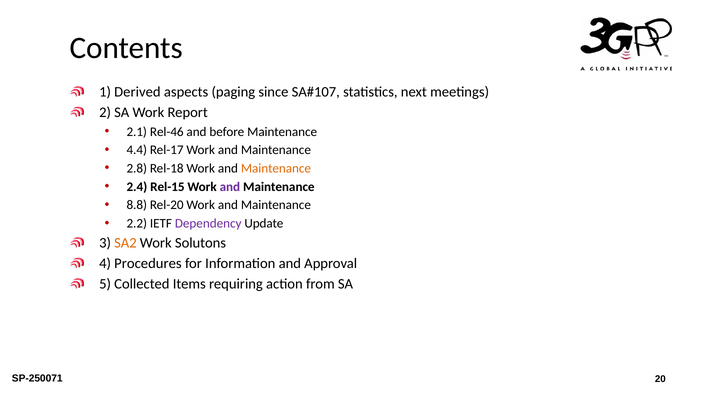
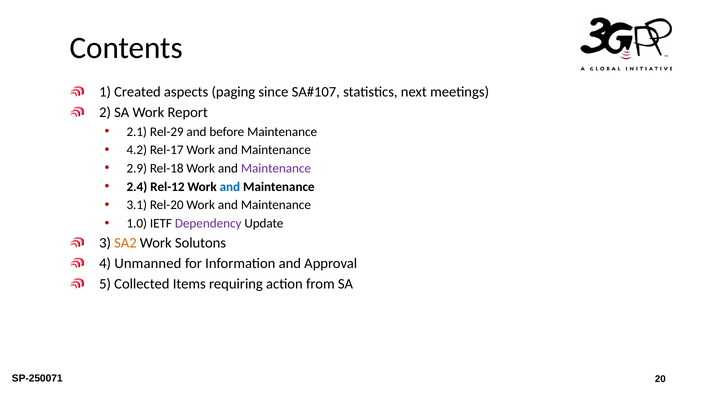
Derived: Derived -> Created
Rel-46: Rel-46 -> Rel-29
4.4: 4.4 -> 4.2
2.8: 2.8 -> 2.9
Maintenance at (276, 169) colour: orange -> purple
Rel-15: Rel-15 -> Rel-12
and at (230, 187) colour: purple -> blue
8.8: 8.8 -> 3.1
2.2: 2.2 -> 1.0
Procedures: Procedures -> Unmanned
